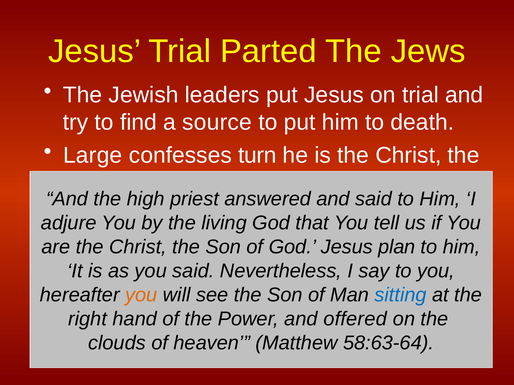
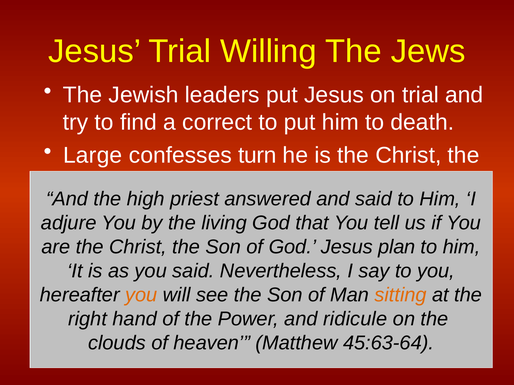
Parted: Parted -> Willing
source: source -> correct
sitting colour: blue -> orange
offered: offered -> ridicule
58:63-64: 58:63-64 -> 45:63-64
